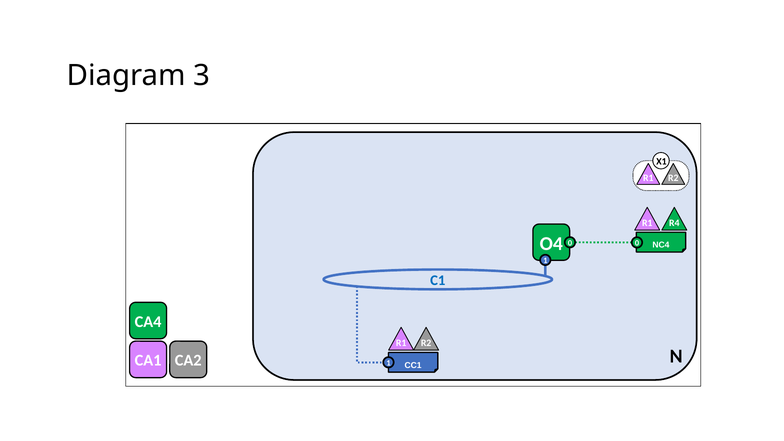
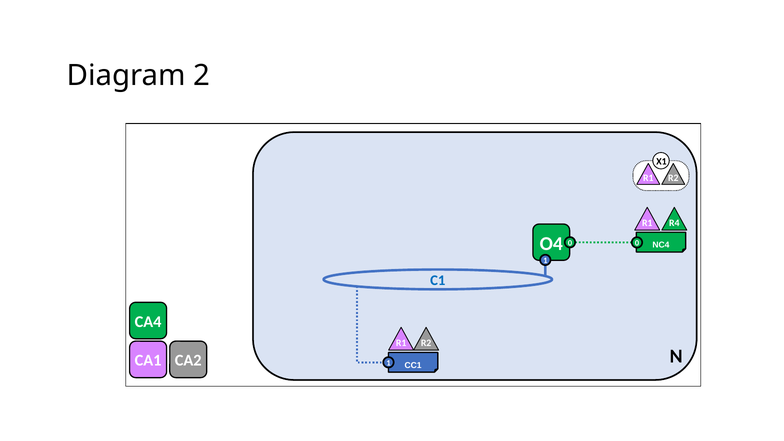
3: 3 -> 2
